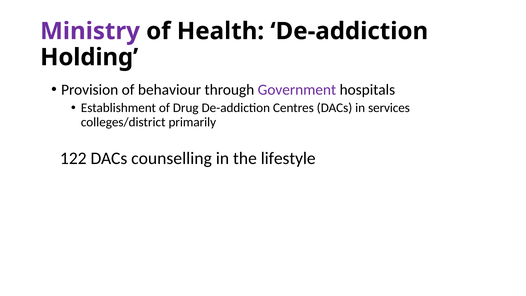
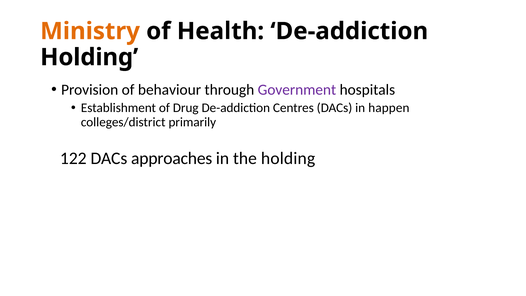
Ministry colour: purple -> orange
services: services -> happen
counselling: counselling -> approaches
the lifestyle: lifestyle -> holding
